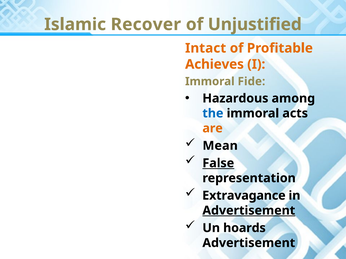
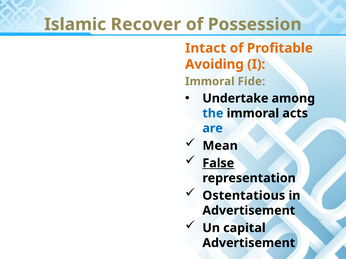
Unjustified: Unjustified -> Possession
Achieves: Achieves -> Avoiding
Hazardous: Hazardous -> Undertake
are colour: orange -> blue
Extravagance: Extravagance -> Ostentatious
Advertisement at (249, 211) underline: present -> none
hoards: hoards -> capital
